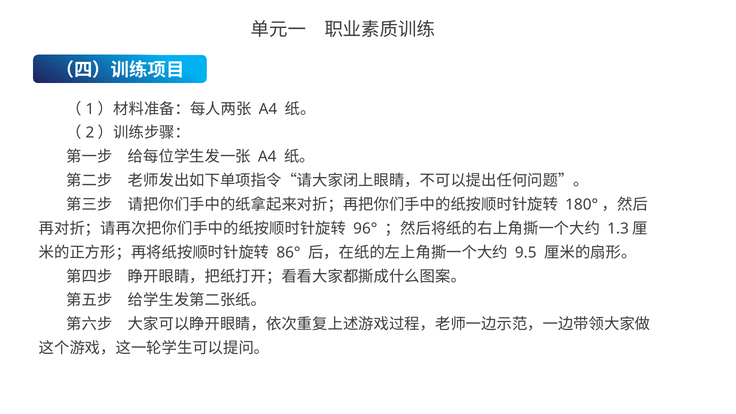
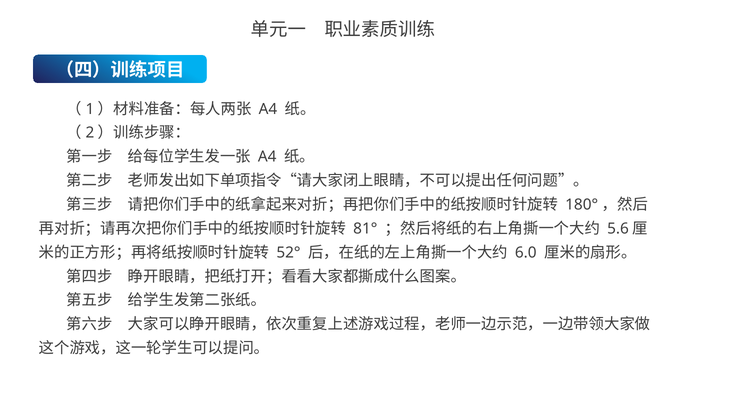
96°: 96° -> 81°
1.3: 1.3 -> 5.6
86°: 86° -> 52°
9.5: 9.5 -> 6.0
